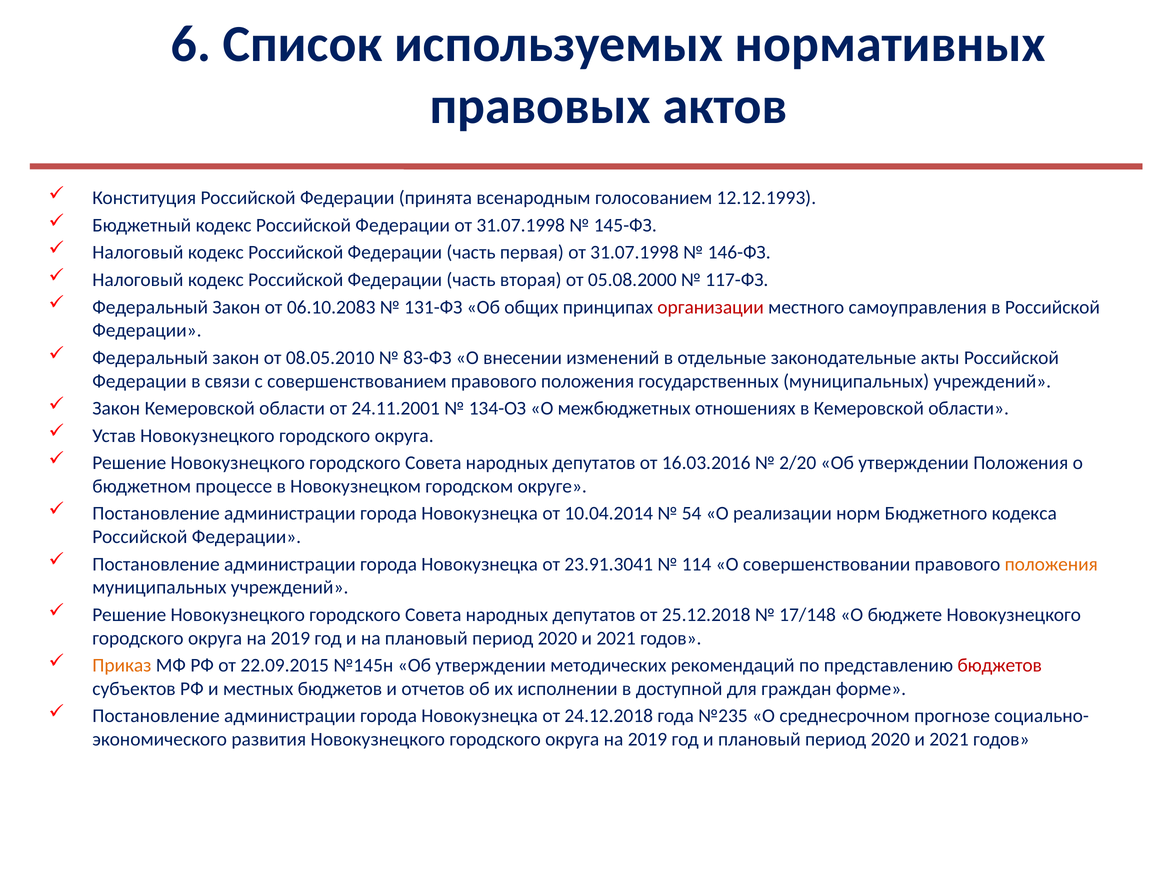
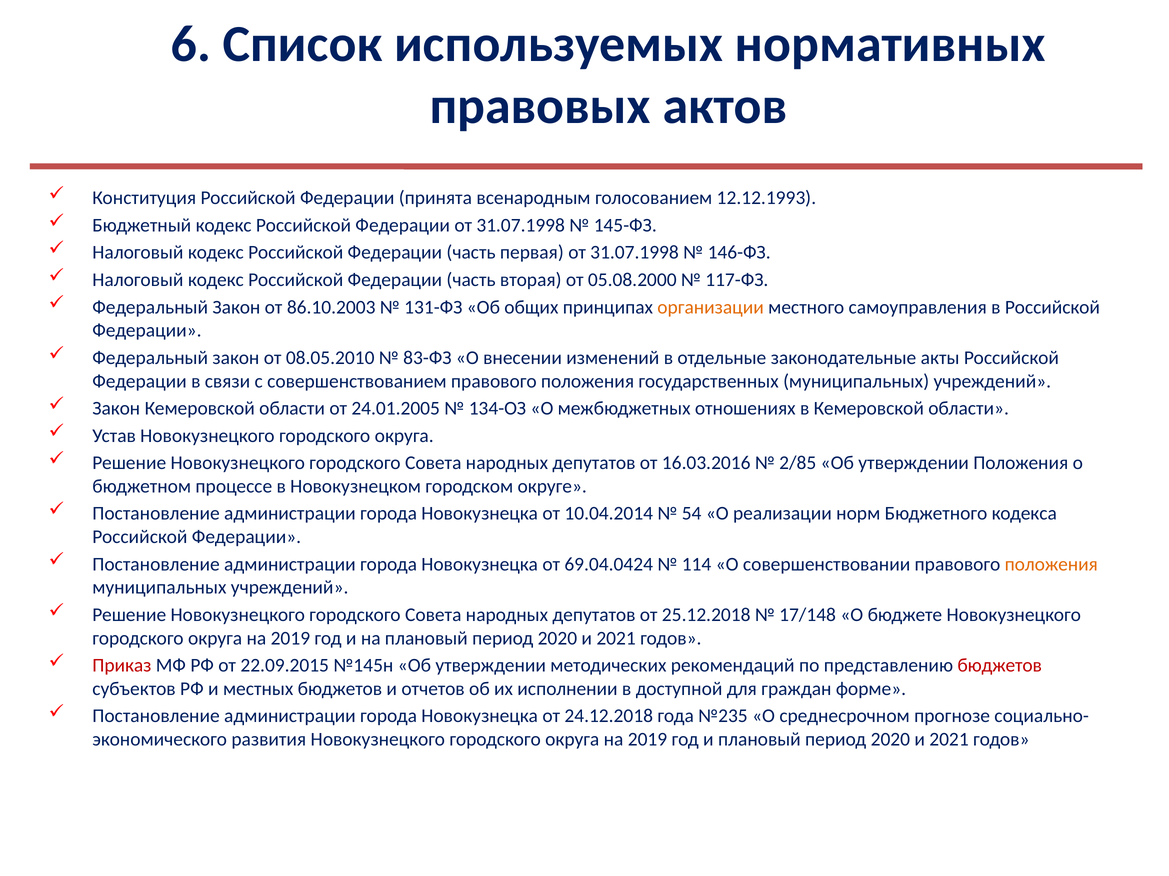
06.10.2083: 06.10.2083 -> 86.10.2003
организации colour: red -> orange
24.11.2001: 24.11.2001 -> 24.01.2005
2/20: 2/20 -> 2/85
23.91.3041: 23.91.3041 -> 69.04.0424
Приказ colour: orange -> red
